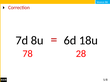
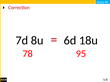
28: 28 -> 95
